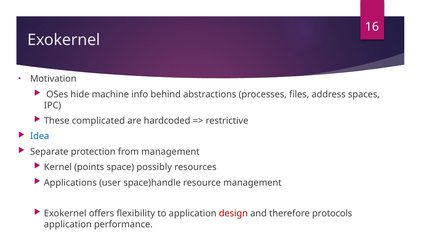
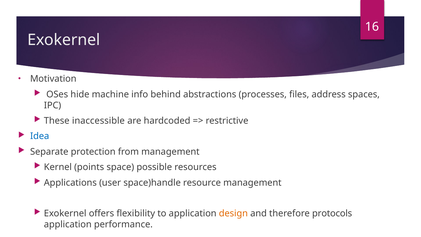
complicated: complicated -> inaccessible
possibly: possibly -> possible
design colour: red -> orange
